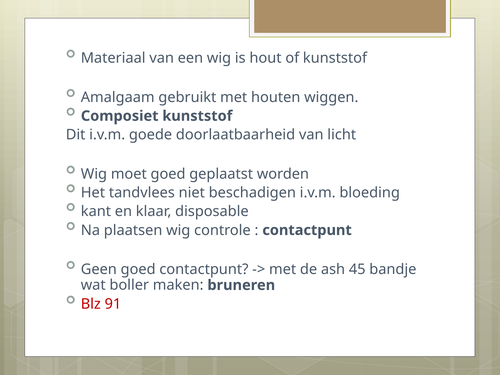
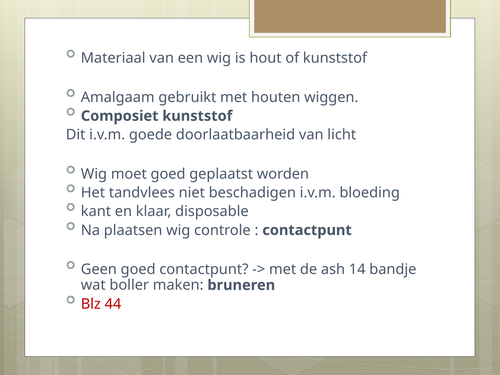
45: 45 -> 14
91: 91 -> 44
